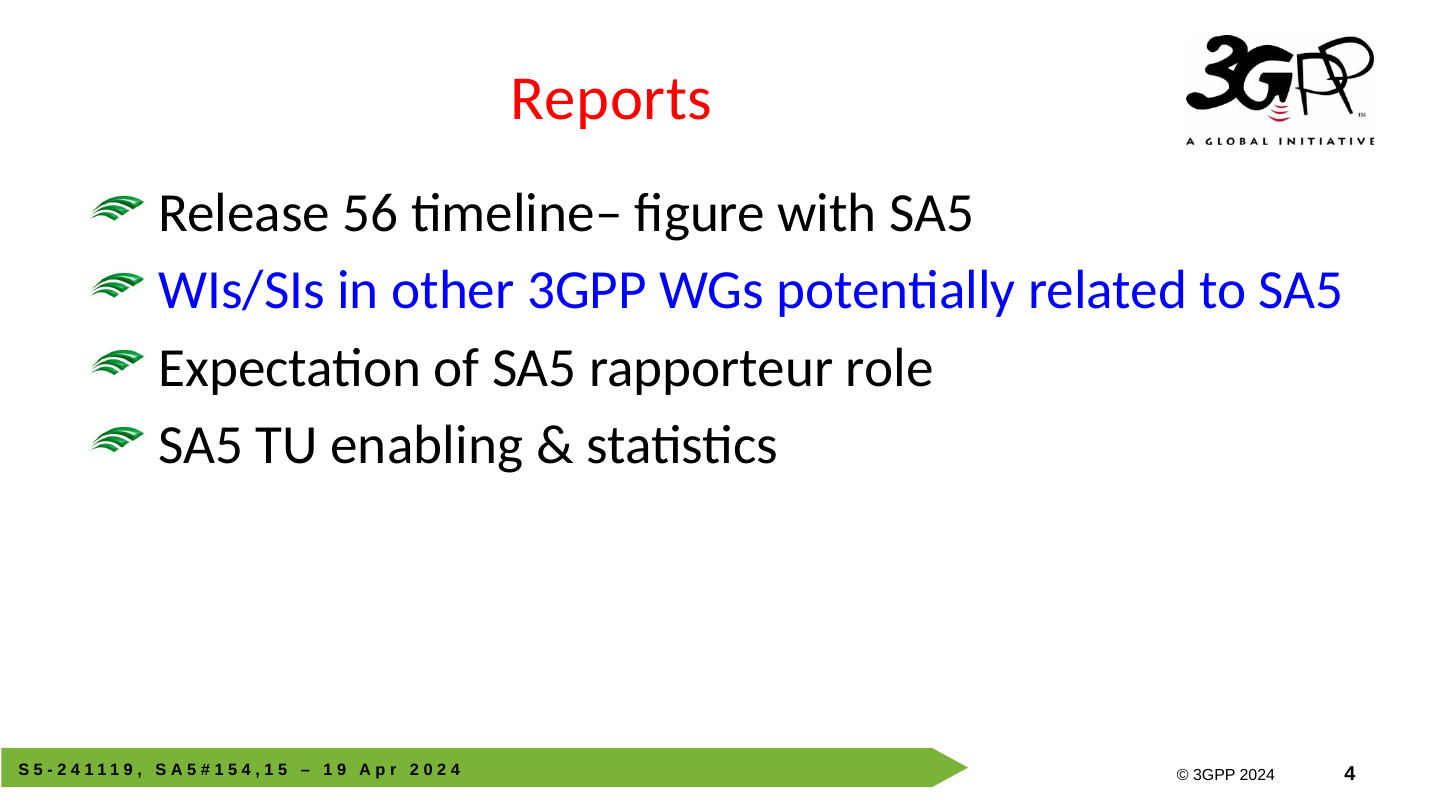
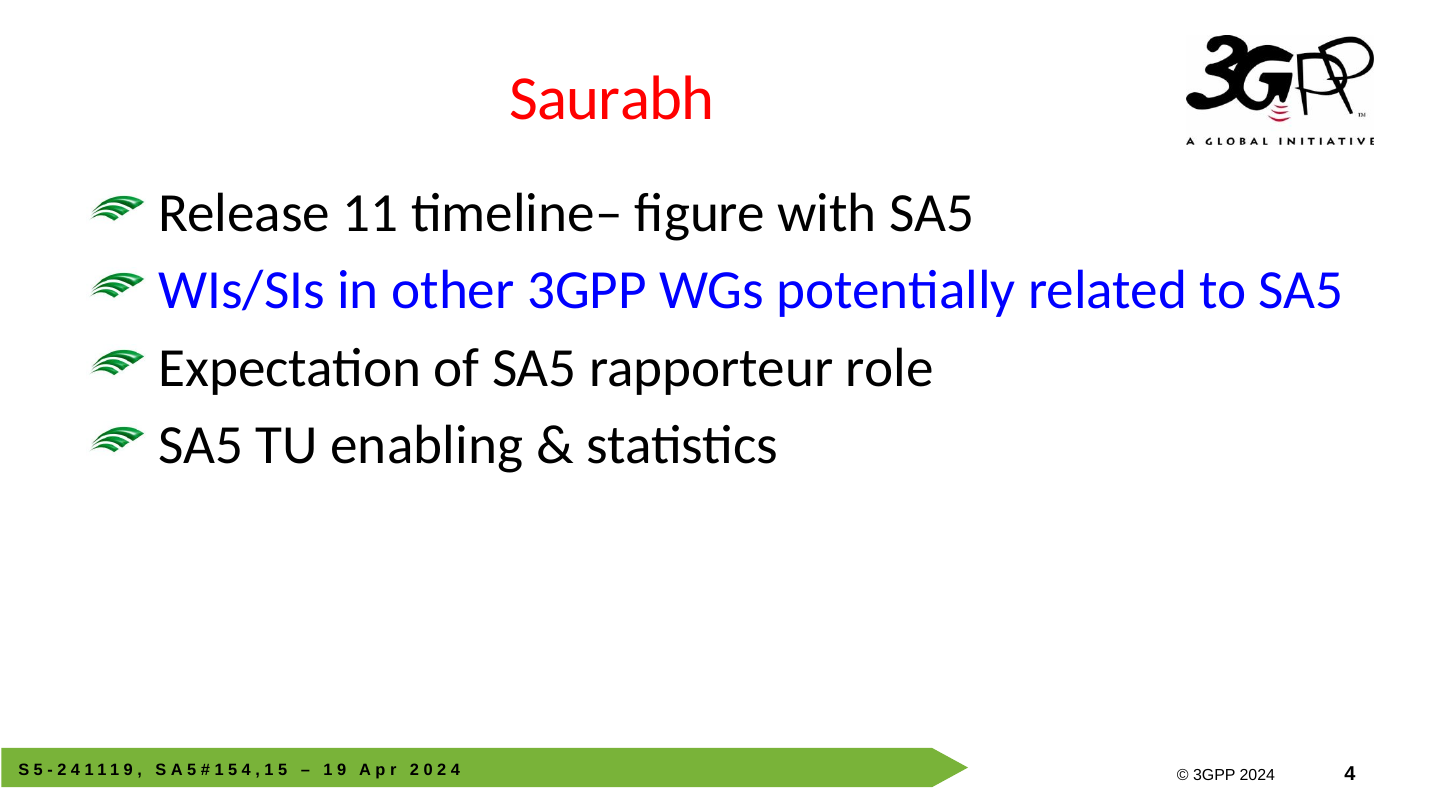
Reports: Reports -> Saurabh
56: 56 -> 11
